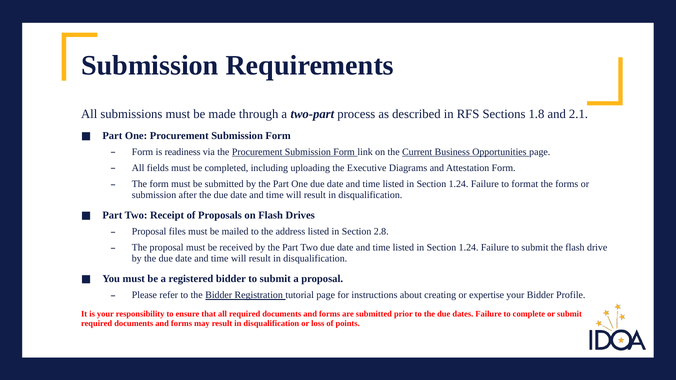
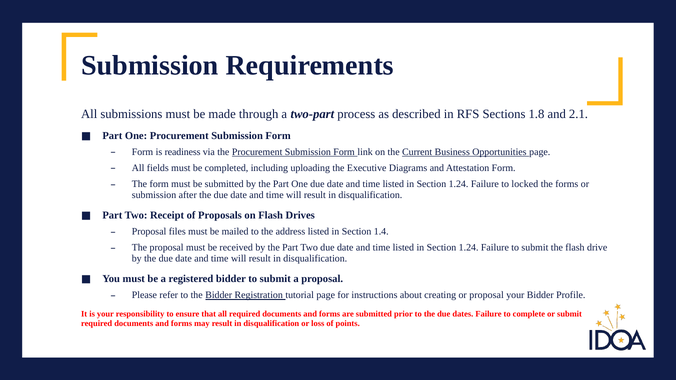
format: format -> locked
2.8: 2.8 -> 1.4
or expertise: expertise -> proposal
